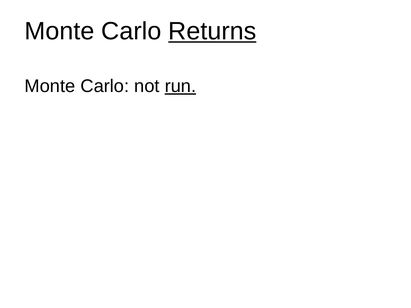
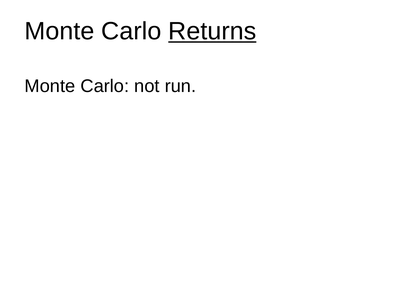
run underline: present -> none
